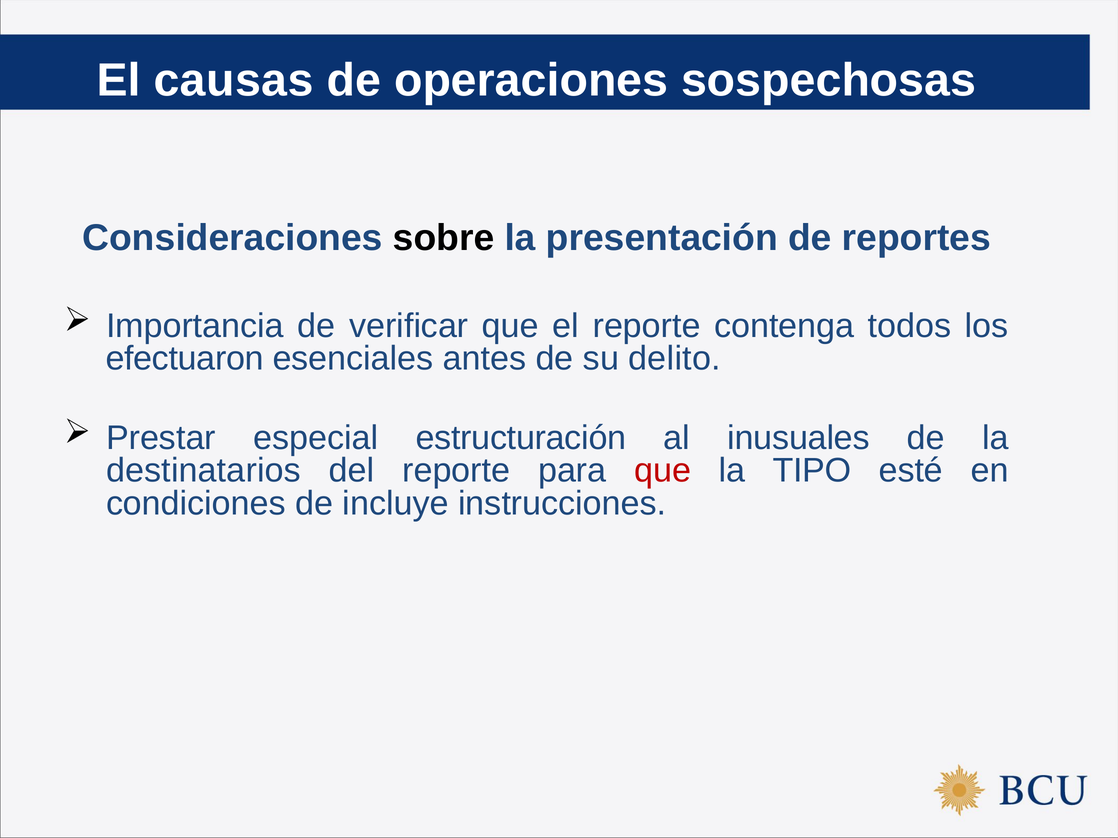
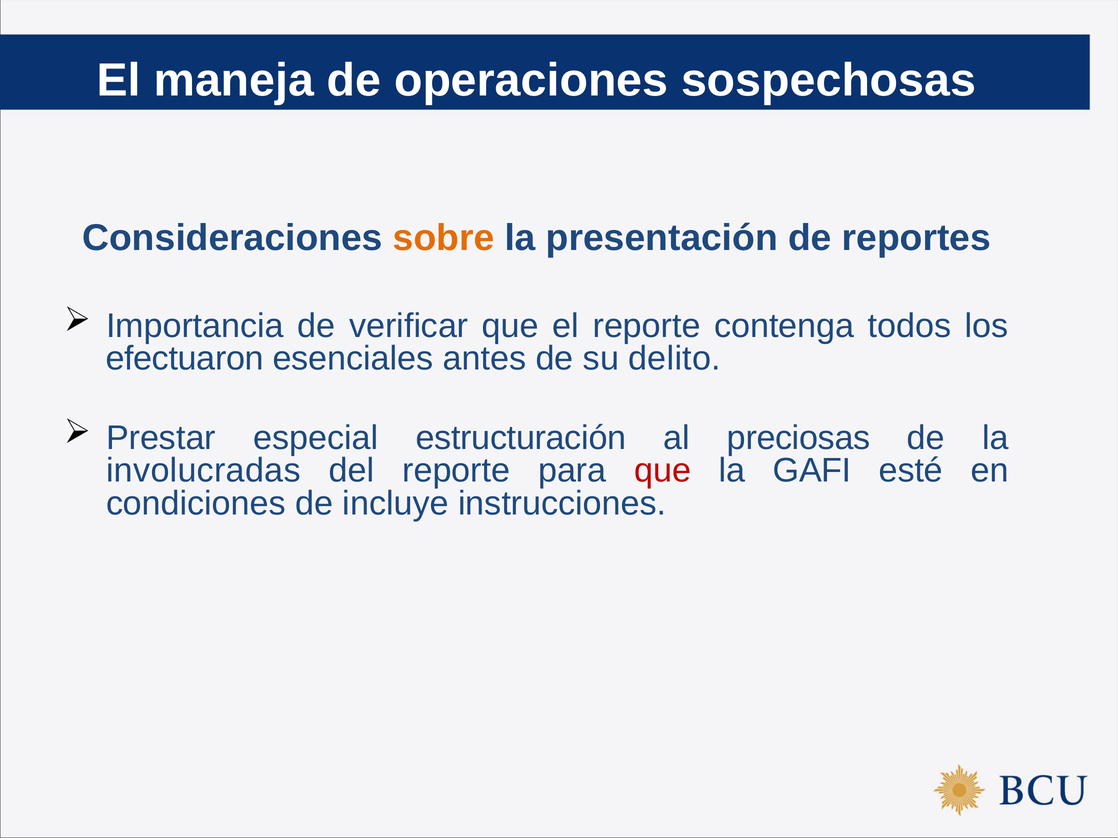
causas: causas -> maneja
sobre colour: black -> orange
inusuales: inusuales -> preciosas
destinatarios: destinatarios -> involucradas
TIPO: TIPO -> GAFI
